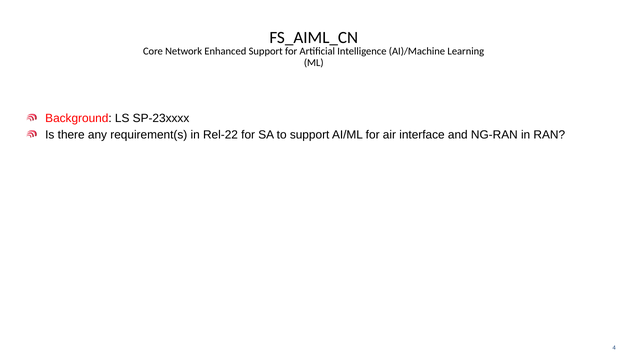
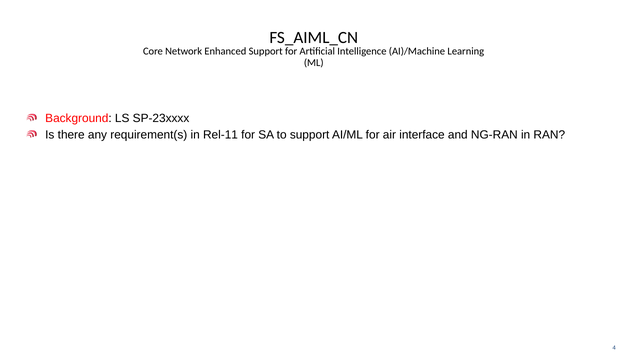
Rel-22: Rel-22 -> Rel-11
